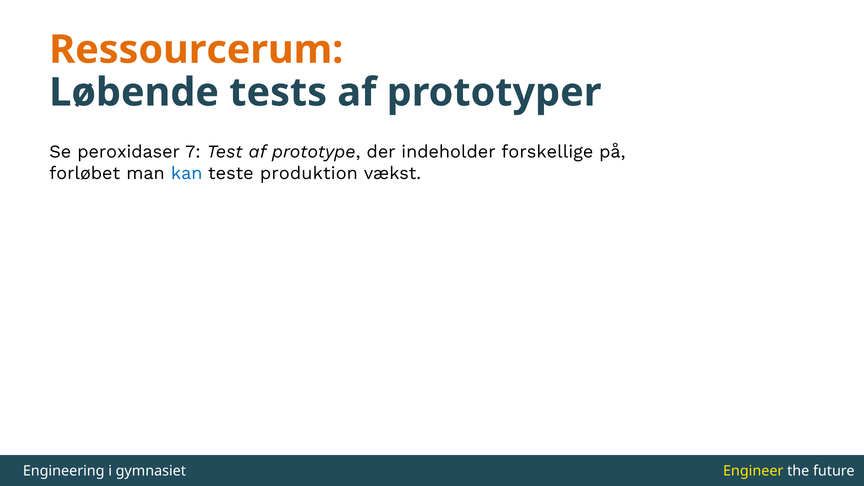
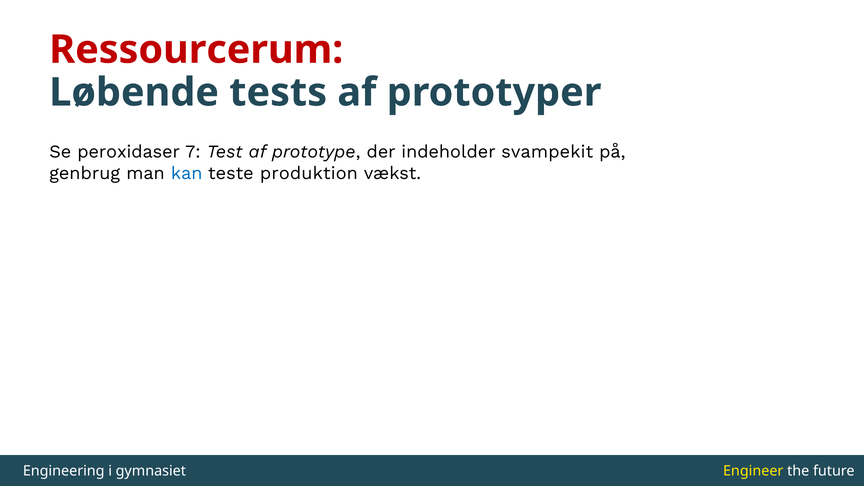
Ressourcerum colour: orange -> red
forskellige: forskellige -> svampekit
forløbet: forløbet -> genbrug
